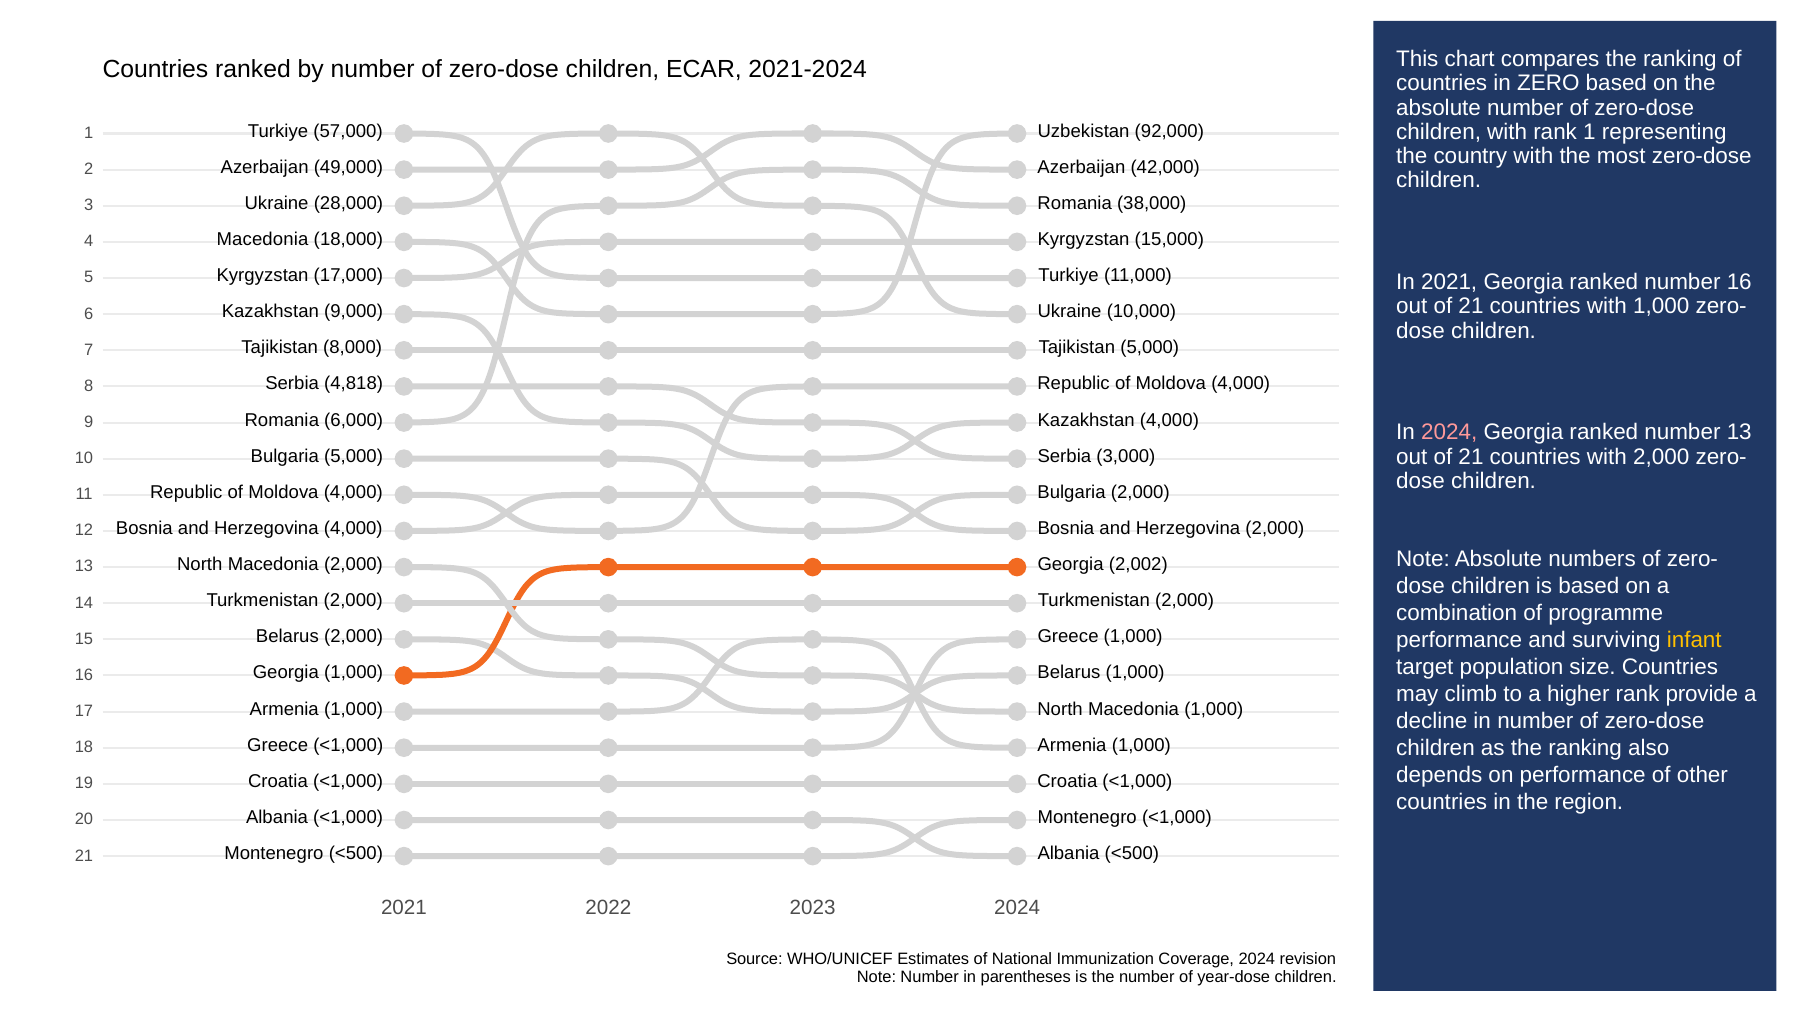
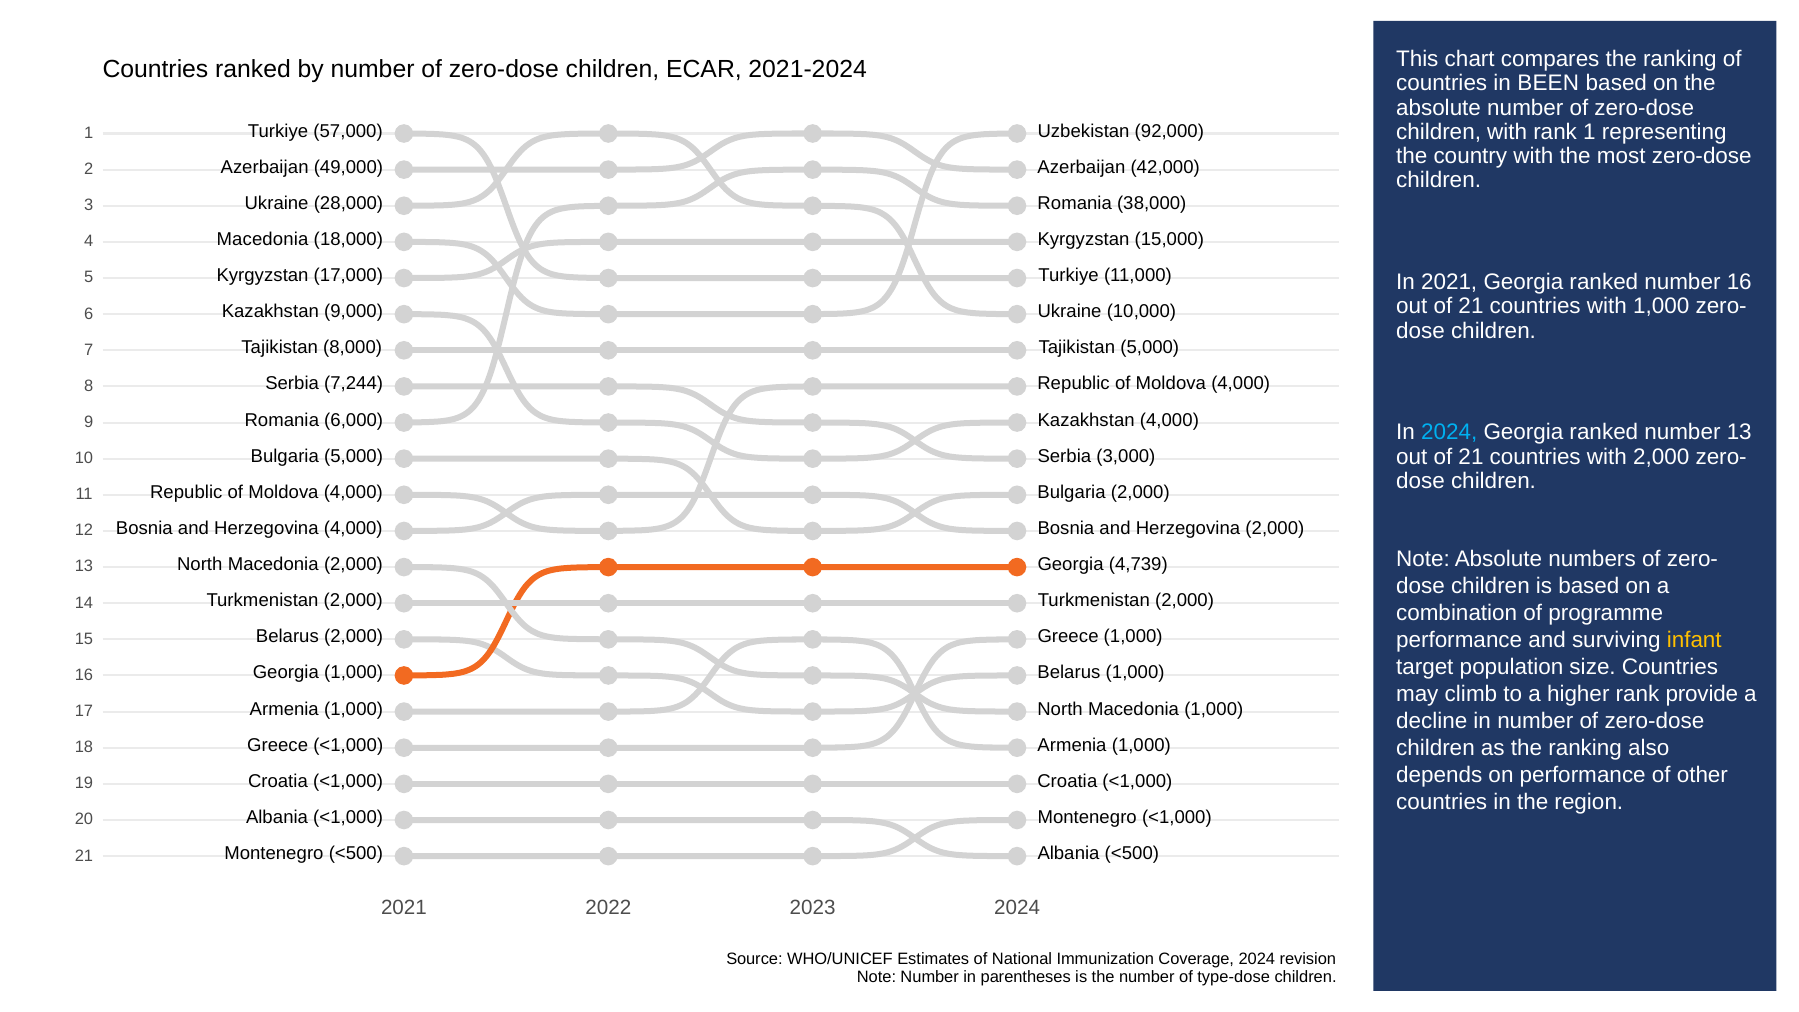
ZERO: ZERO -> BEEN
4,818: 4,818 -> 7,244
2024 at (1449, 432) colour: pink -> light blue
2,002: 2,002 -> 4,739
year-dose: year-dose -> type-dose
